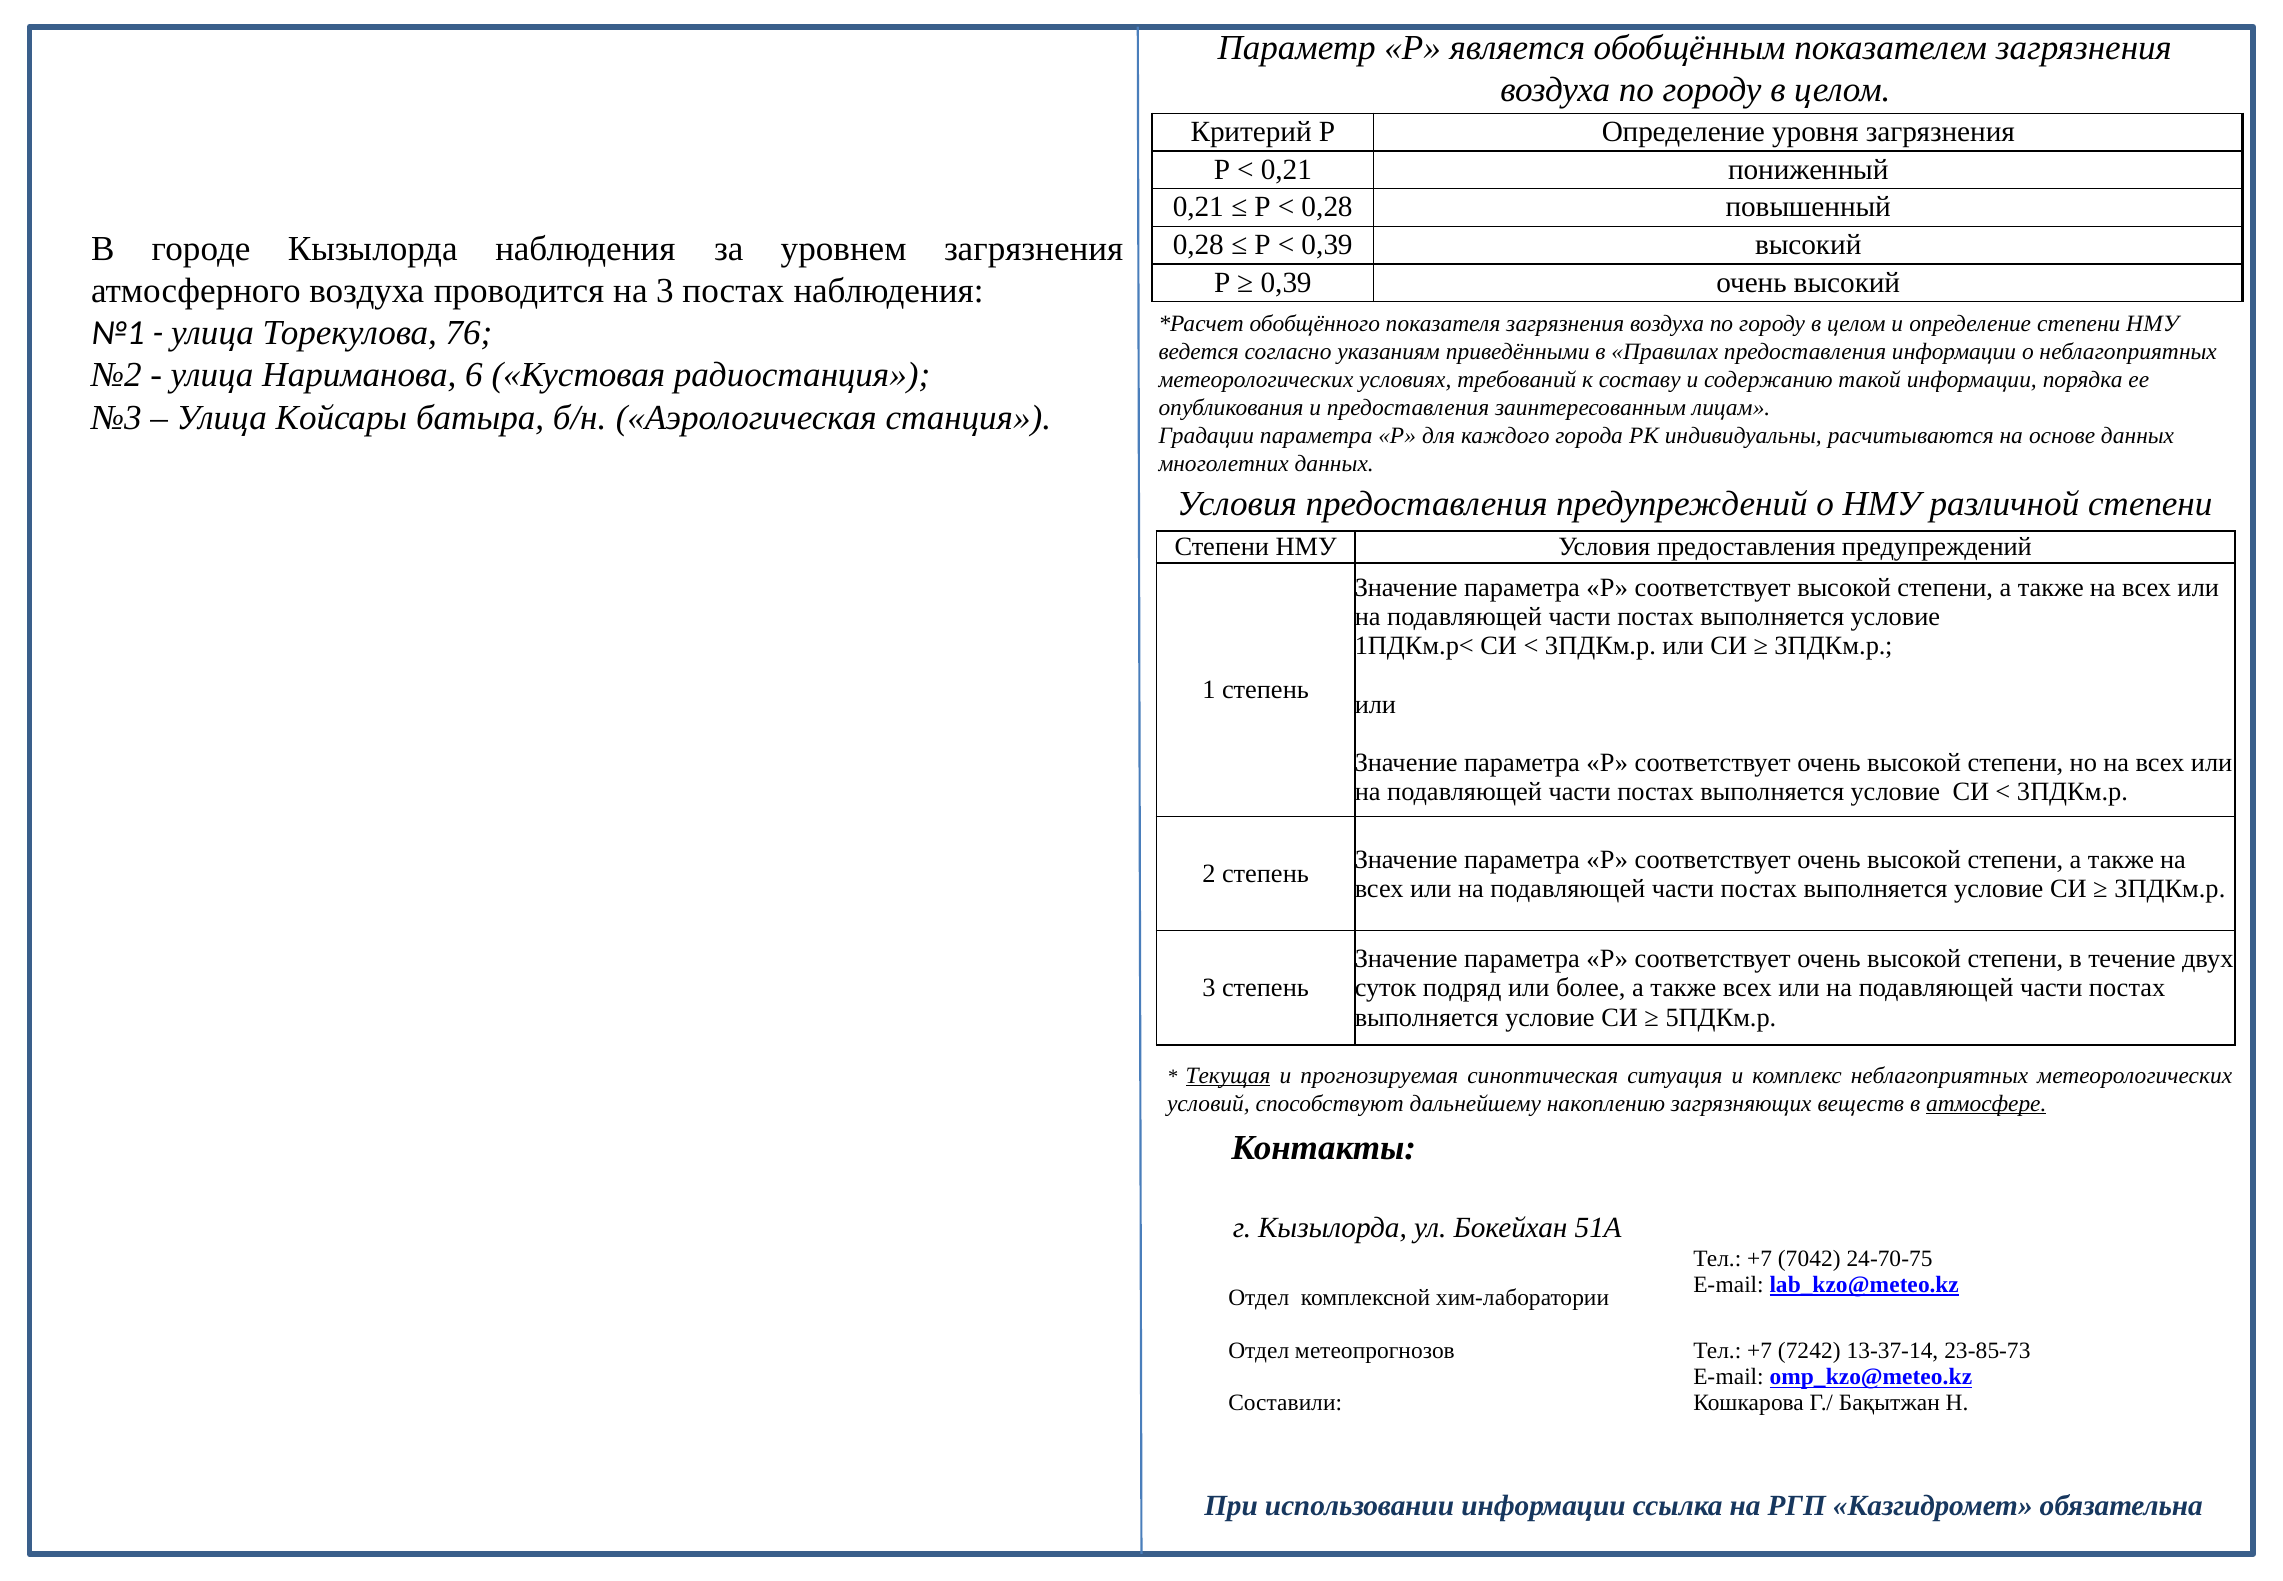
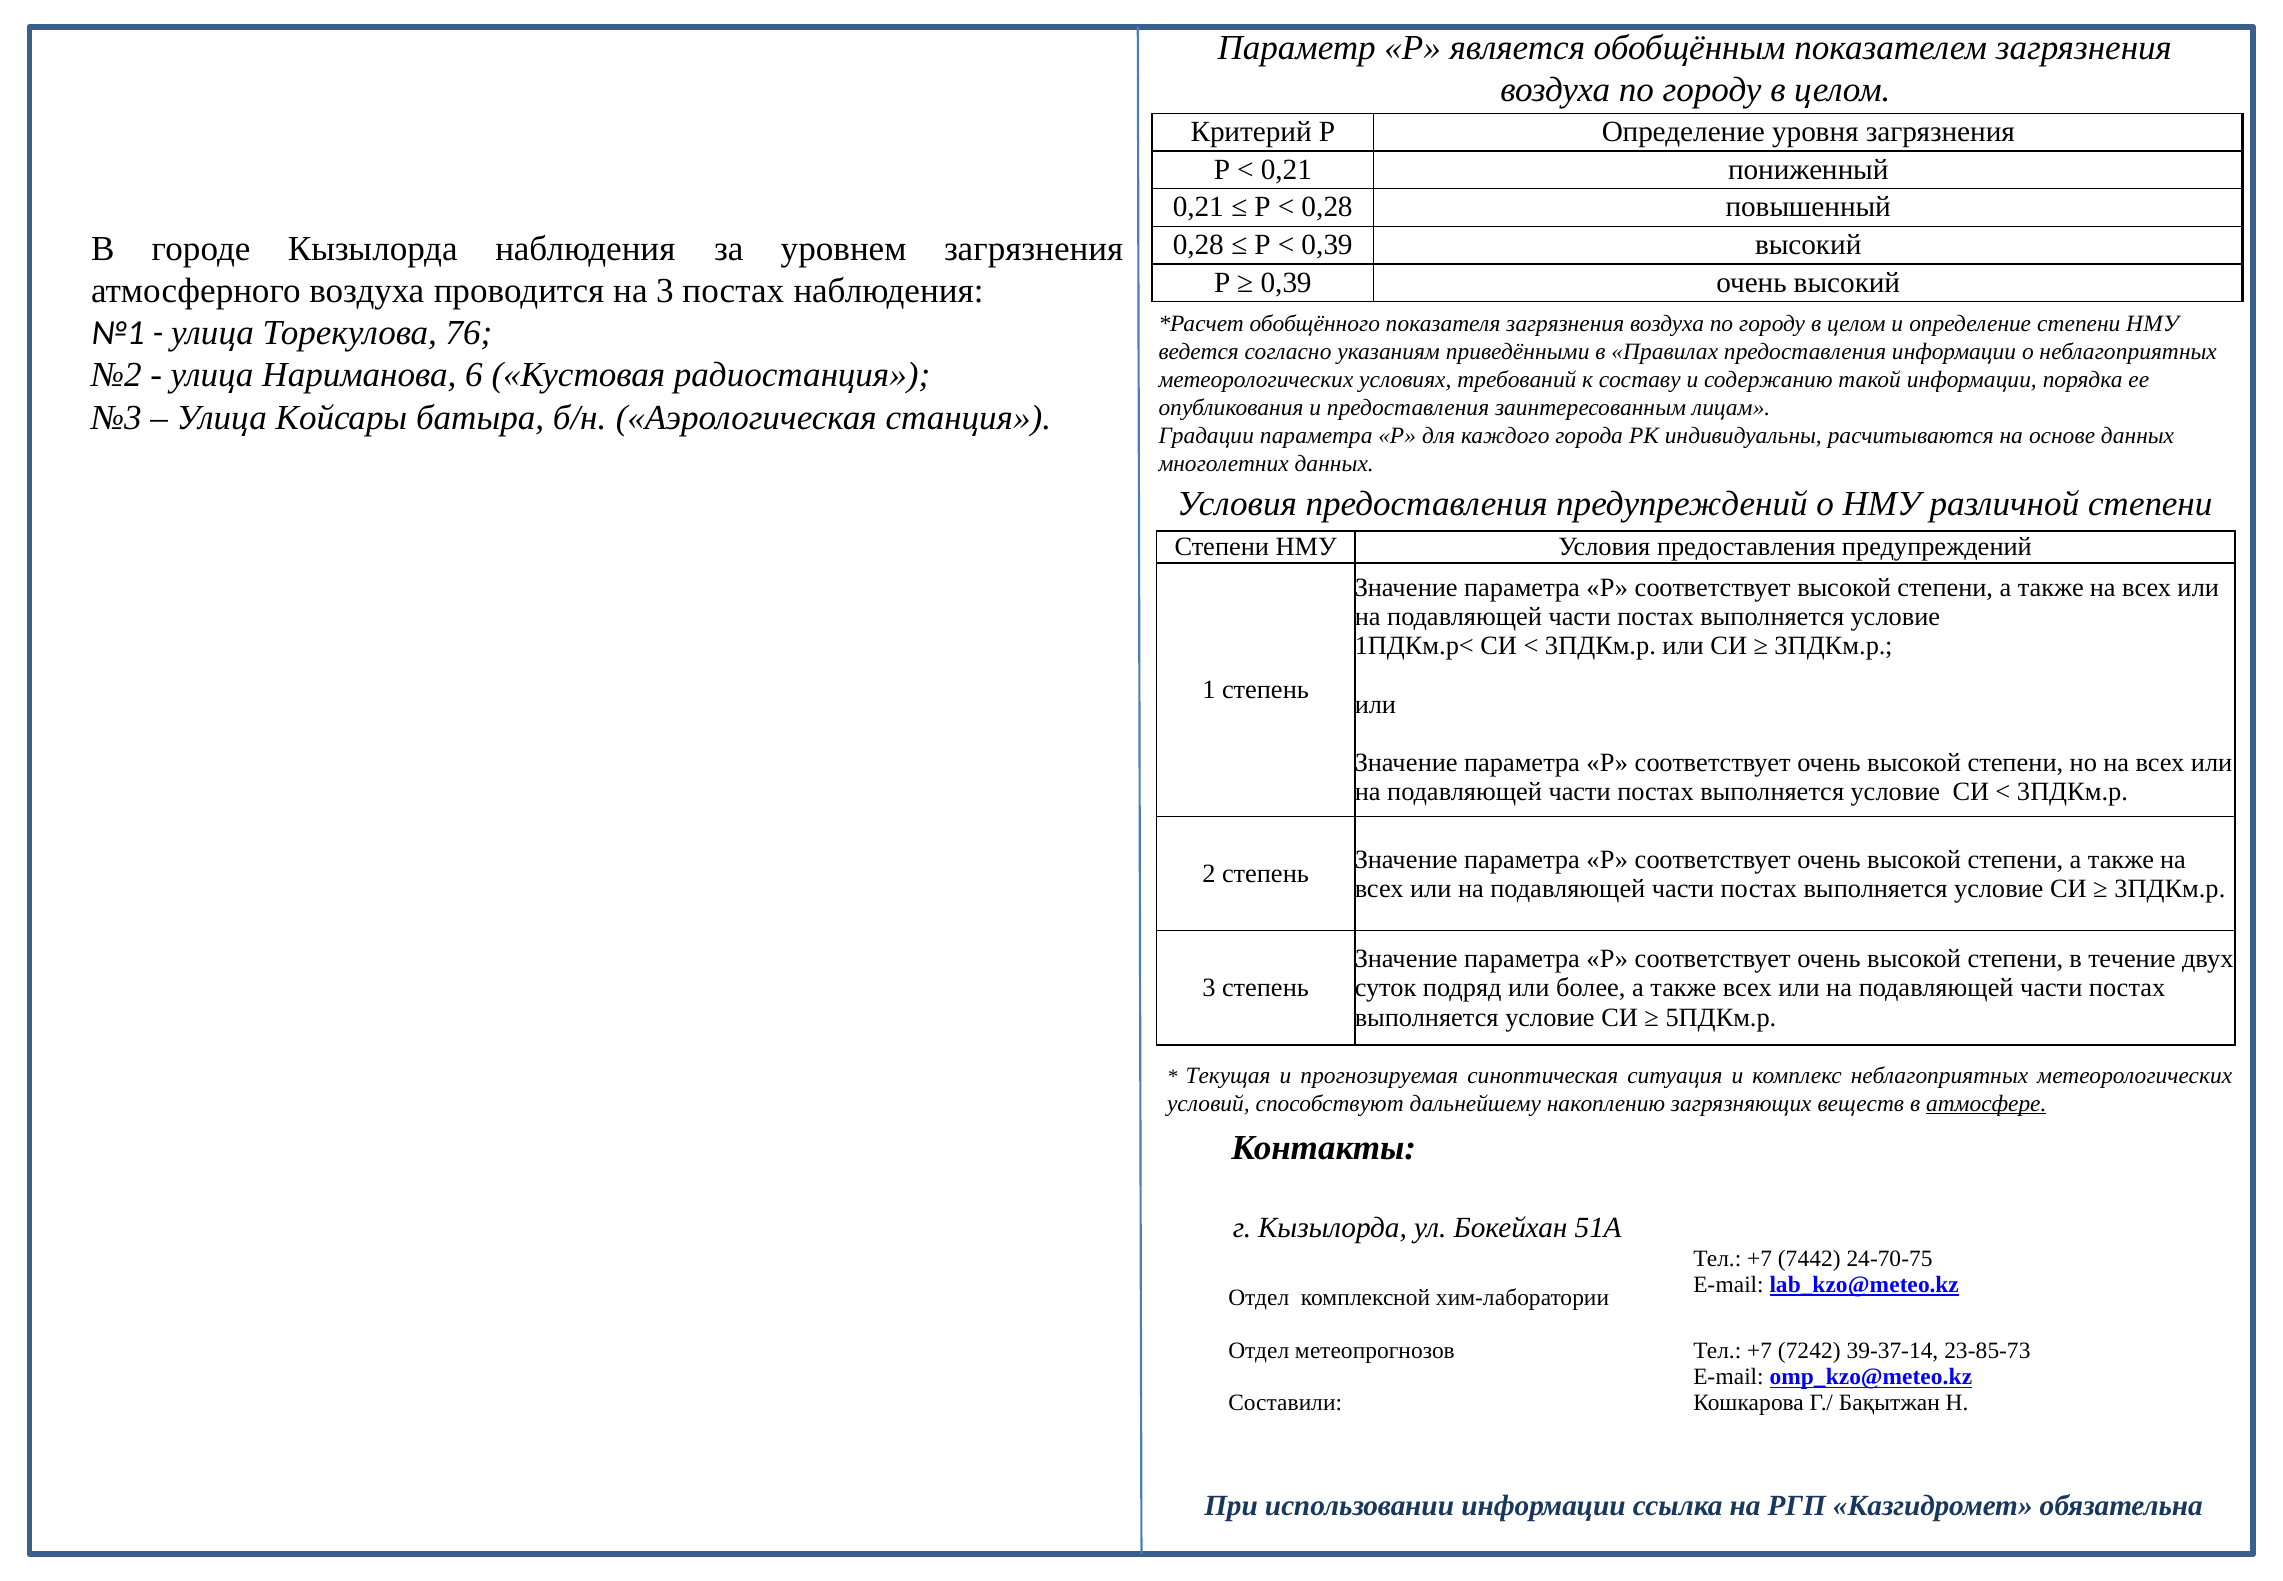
Текущая underline: present -> none
7042: 7042 -> 7442
13-37-14: 13-37-14 -> 39-37-14
